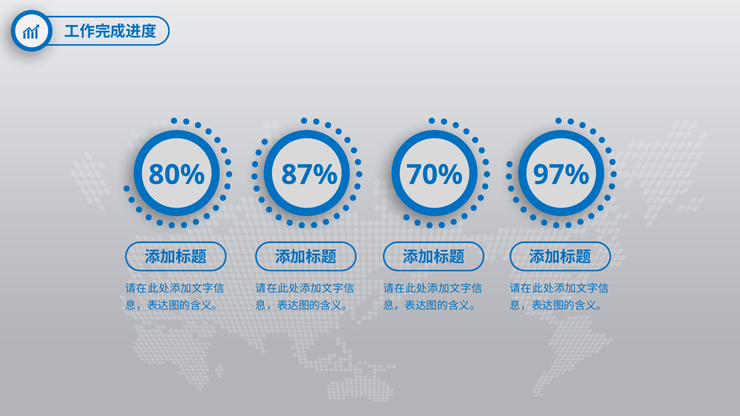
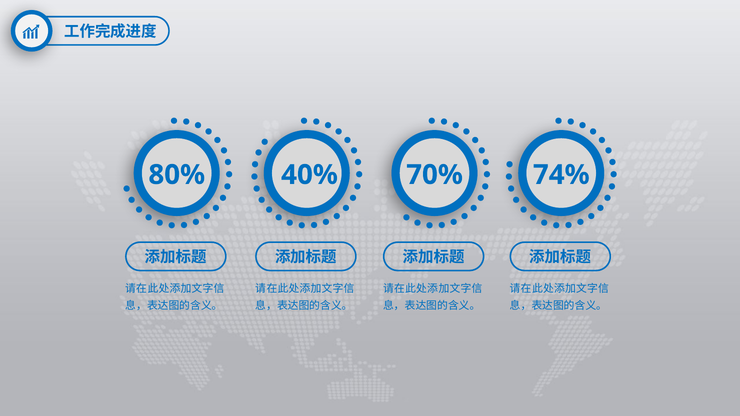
87%: 87% -> 40%
97%: 97% -> 74%
